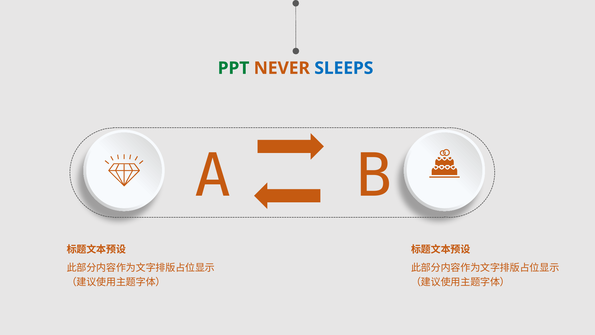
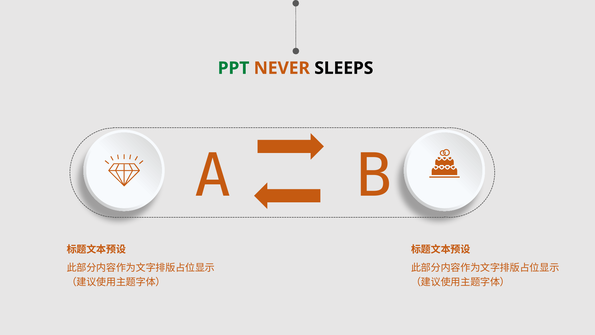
SLEEPS colour: blue -> black
